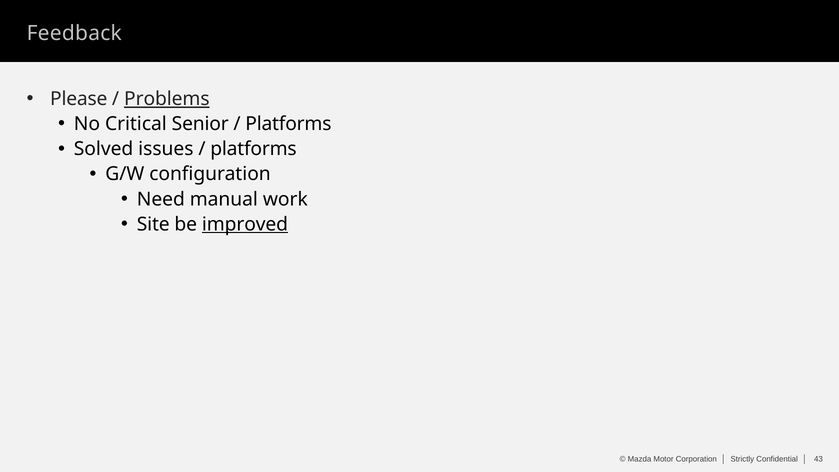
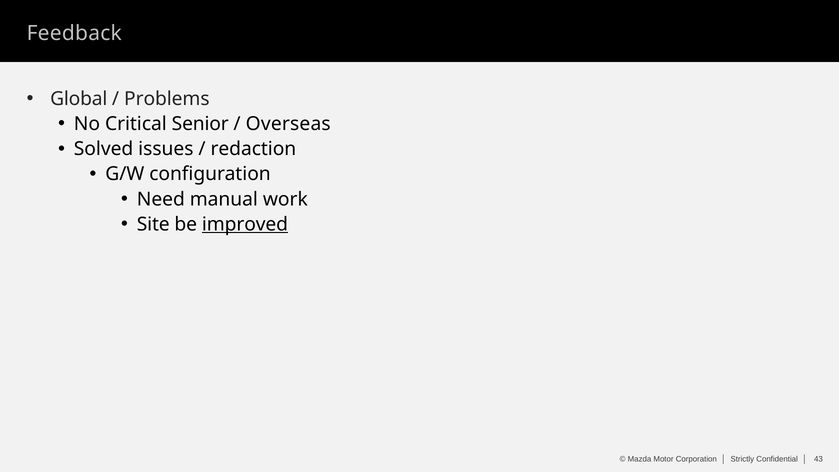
Please: Please -> Global
Problems underline: present -> none
Platforms at (288, 124): Platforms -> Overseas
platforms at (253, 149): platforms -> redaction
